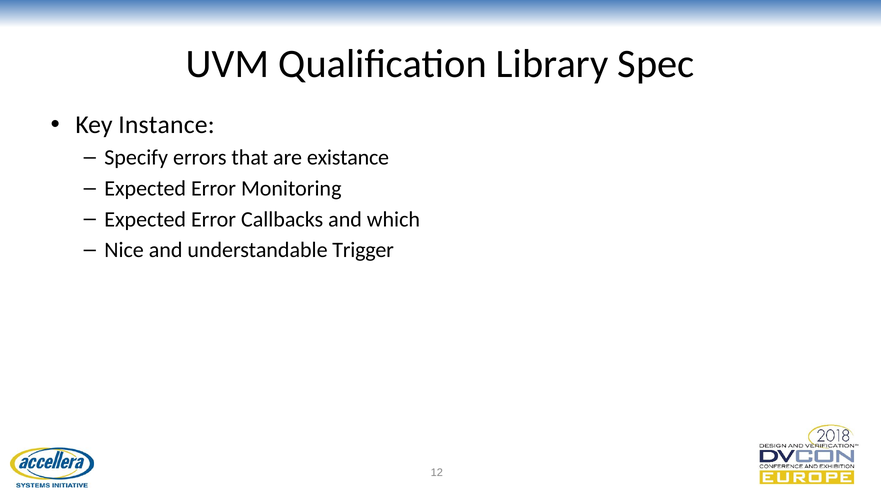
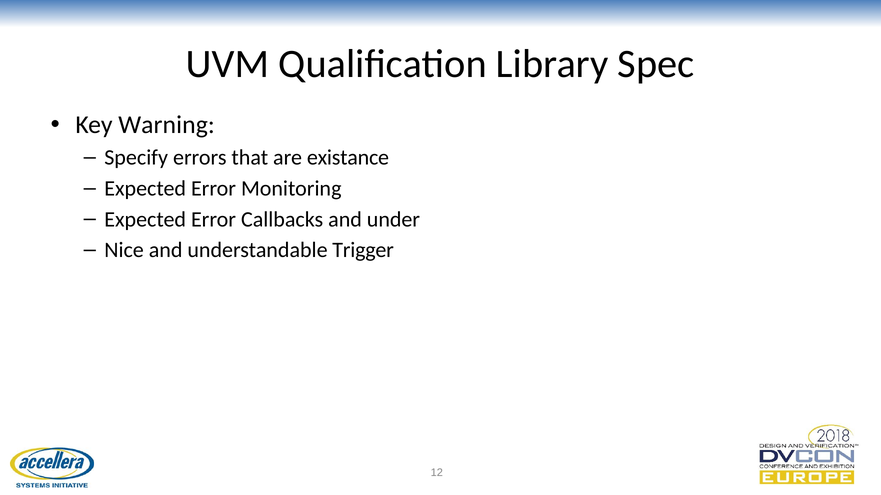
Instance: Instance -> Warning
which: which -> under
